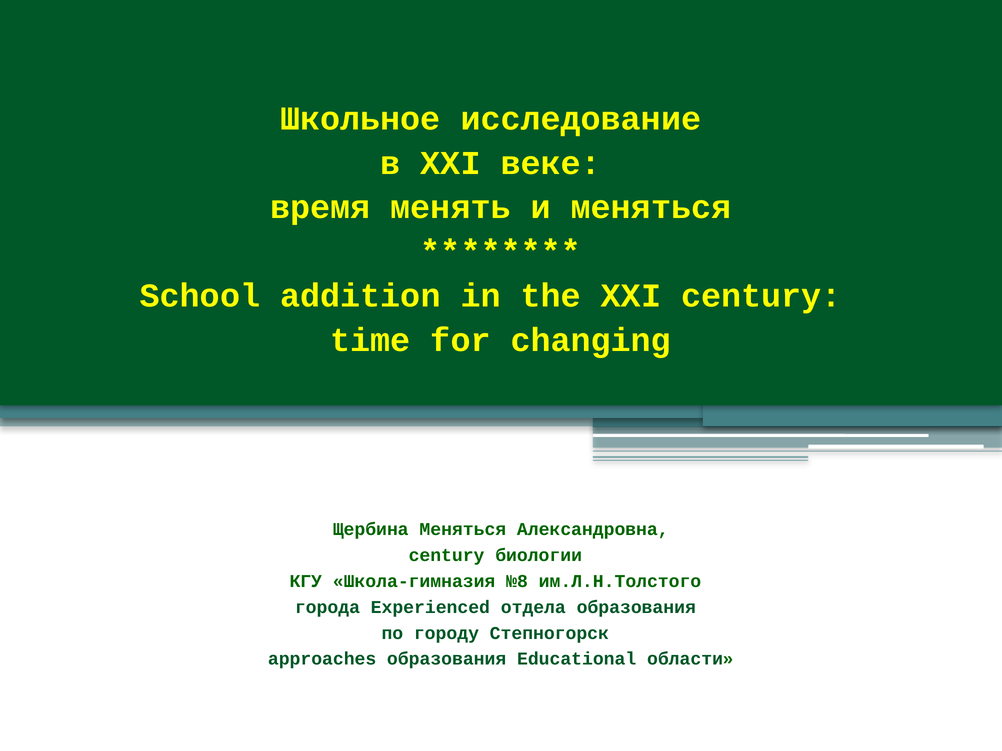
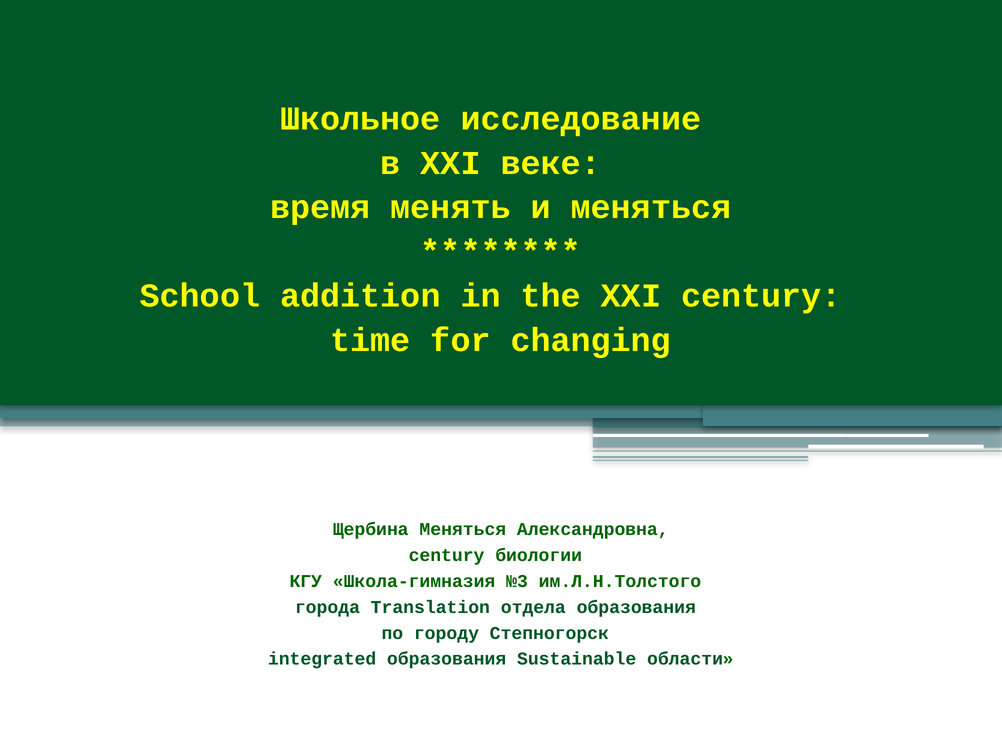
№8: №8 -> №3
Experienced: Experienced -> Translation
approaches: approaches -> integrated
Educational: Educational -> Sustainable
